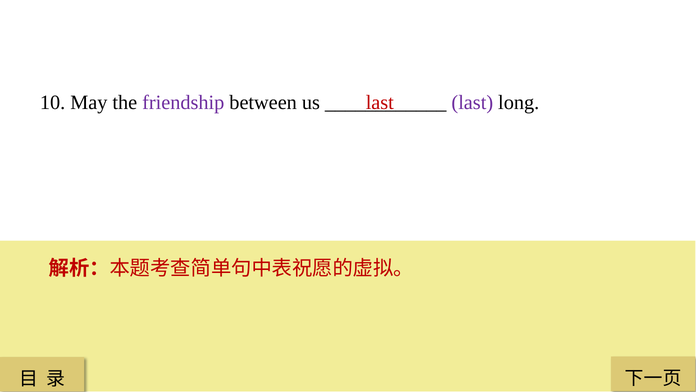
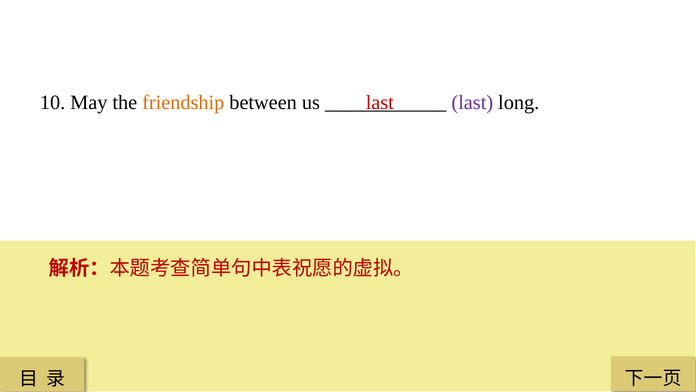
friendship colour: purple -> orange
